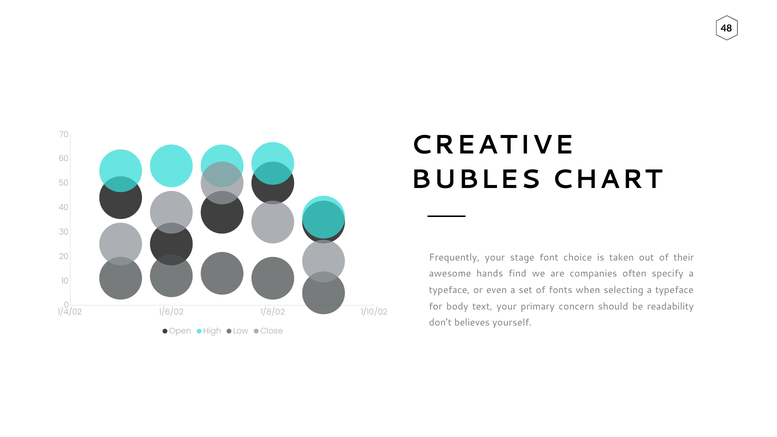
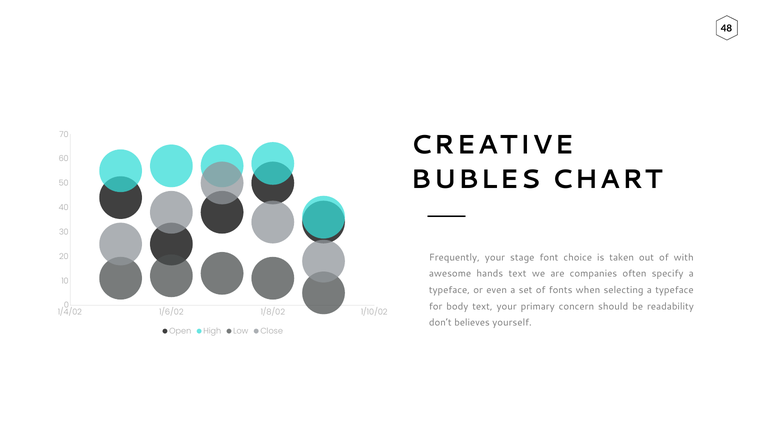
their: their -> with
hands find: find -> text
